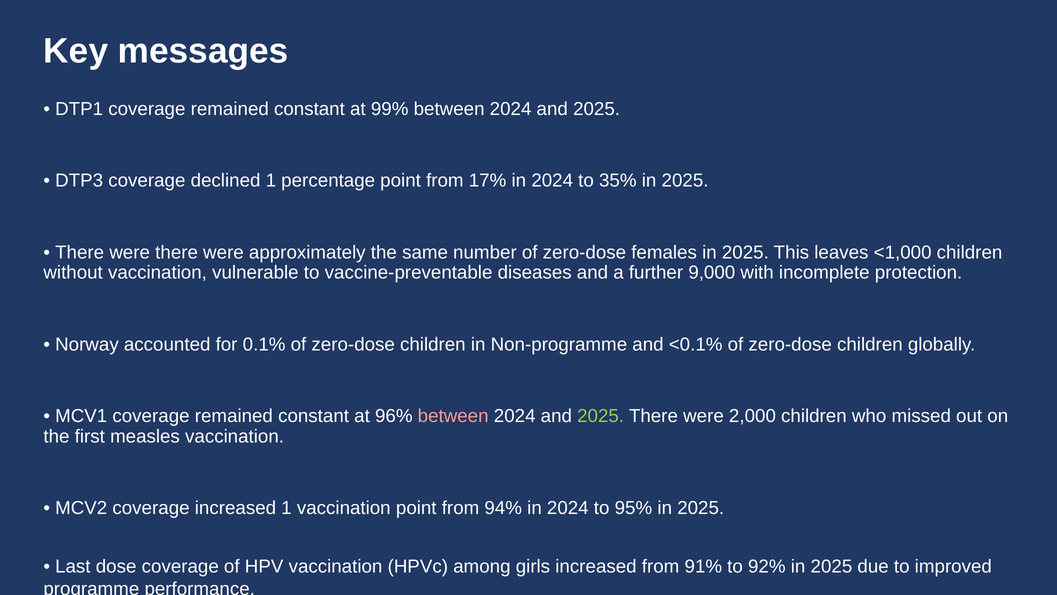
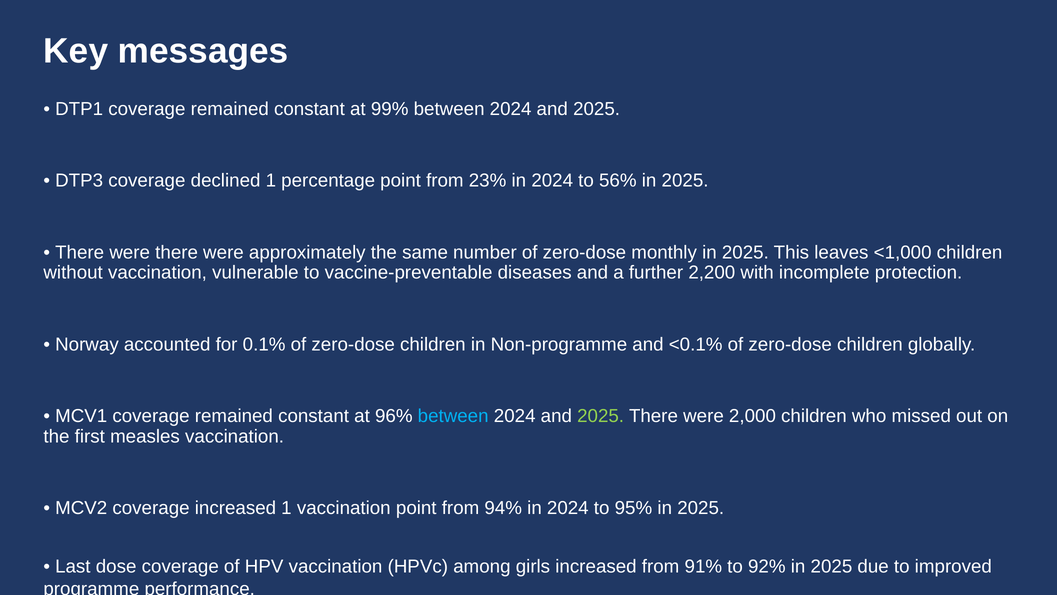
17%: 17% -> 23%
35%: 35% -> 56%
females: females -> monthly
9,000: 9,000 -> 2,200
between at (453, 416) colour: pink -> light blue
